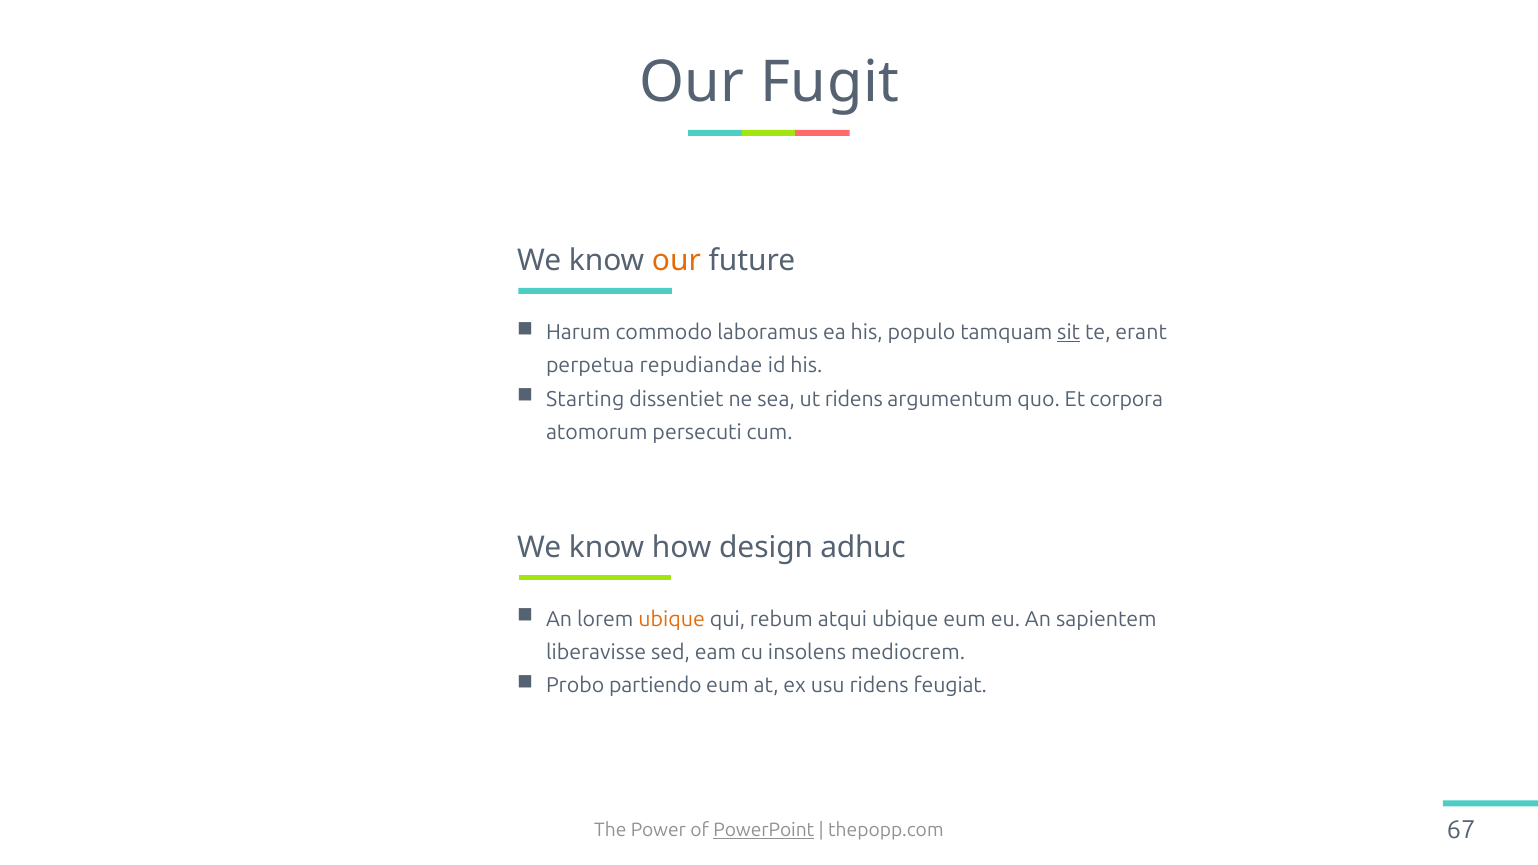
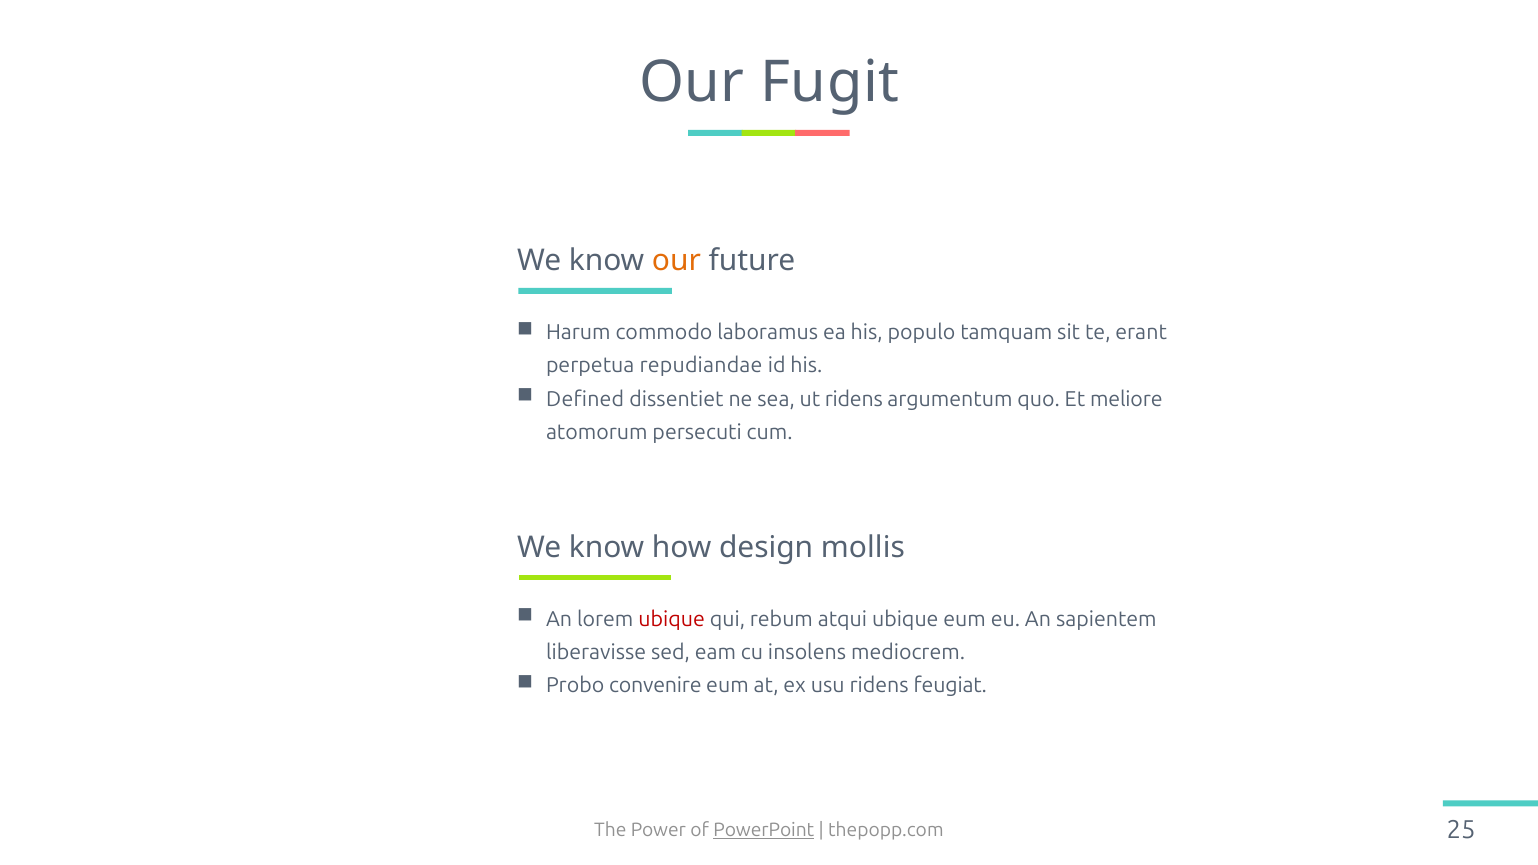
sit underline: present -> none
Starting: Starting -> Defined
corpora: corpora -> meliore
adhuc: adhuc -> mollis
ubique at (672, 619) colour: orange -> red
partiendo: partiendo -> convenire
67: 67 -> 25
